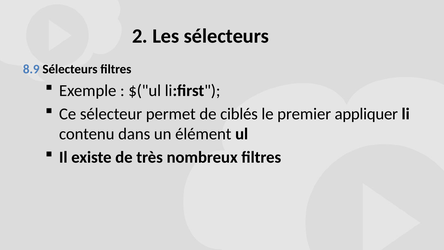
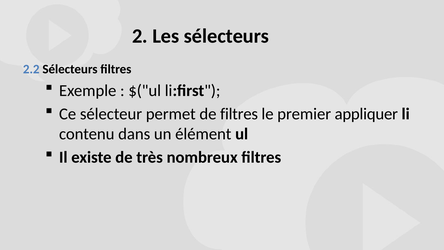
8.9: 8.9 -> 2.2
de ciblés: ciblés -> filtres
